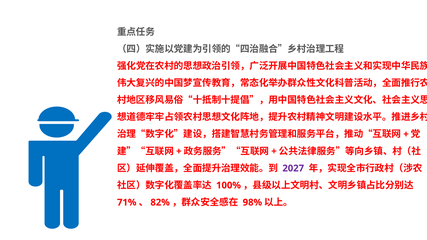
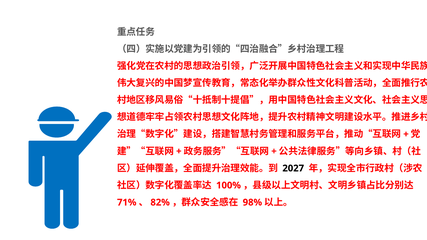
2027 colour: purple -> black
